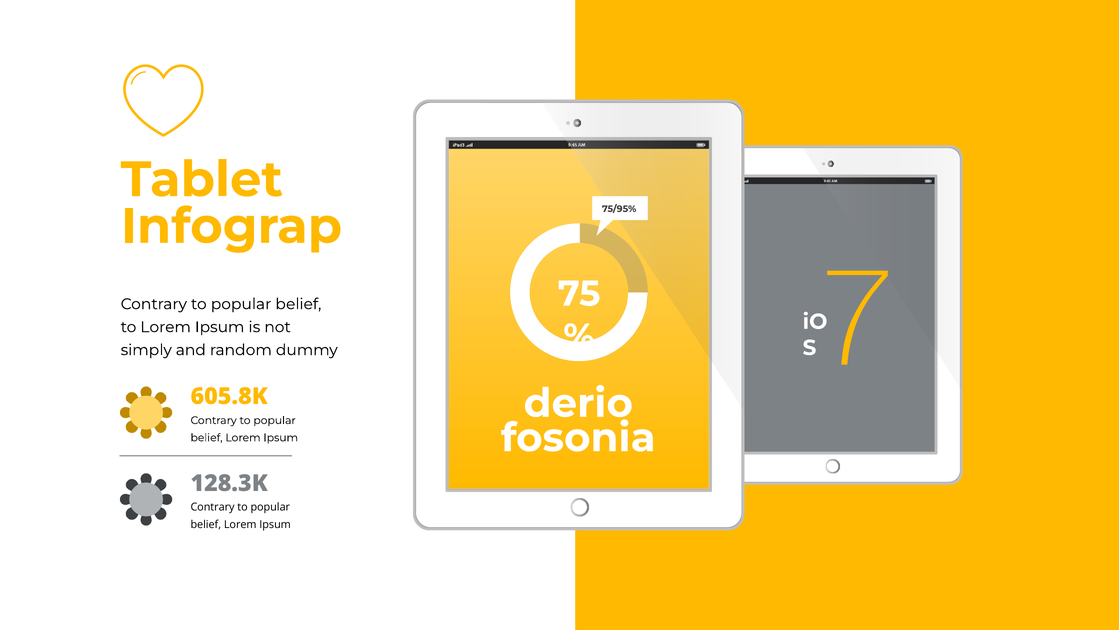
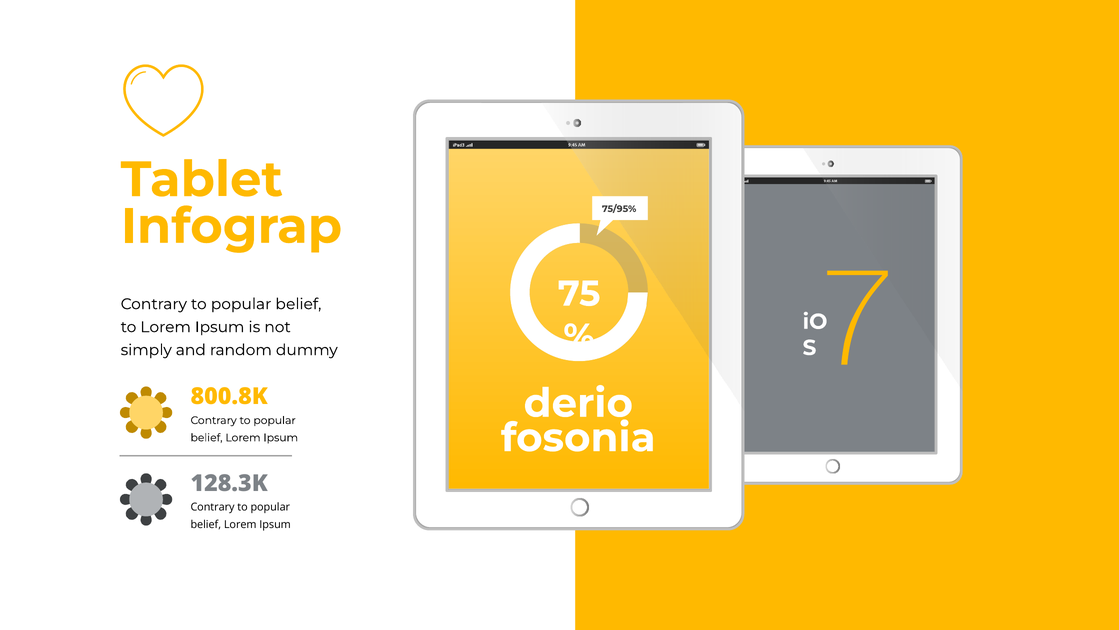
605.8K: 605.8K -> 800.8K
